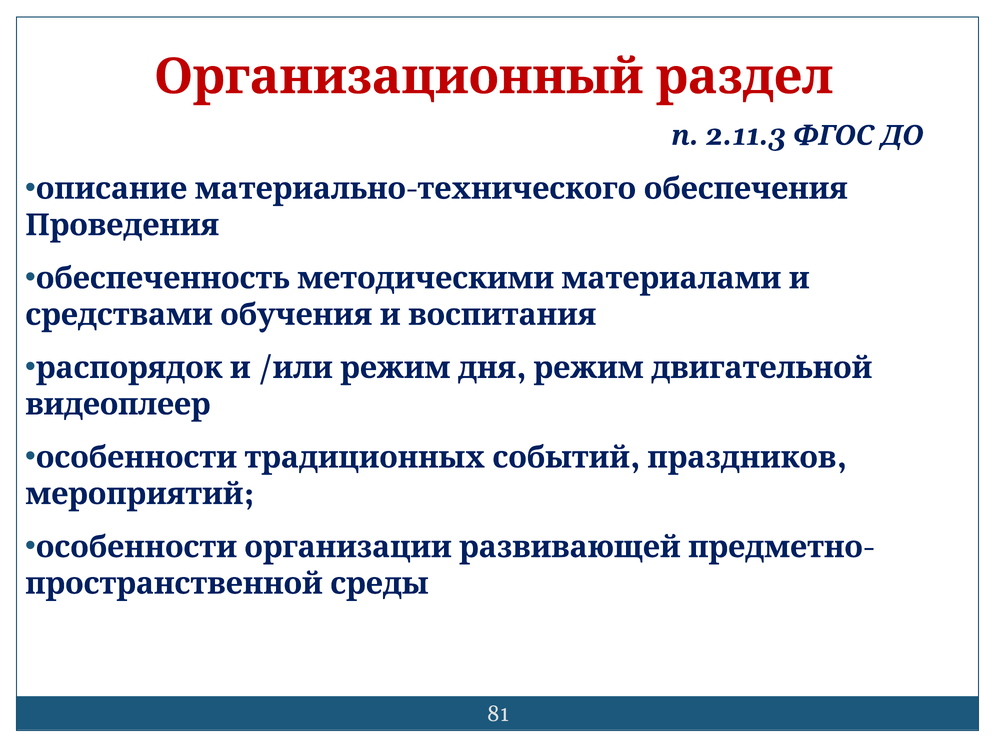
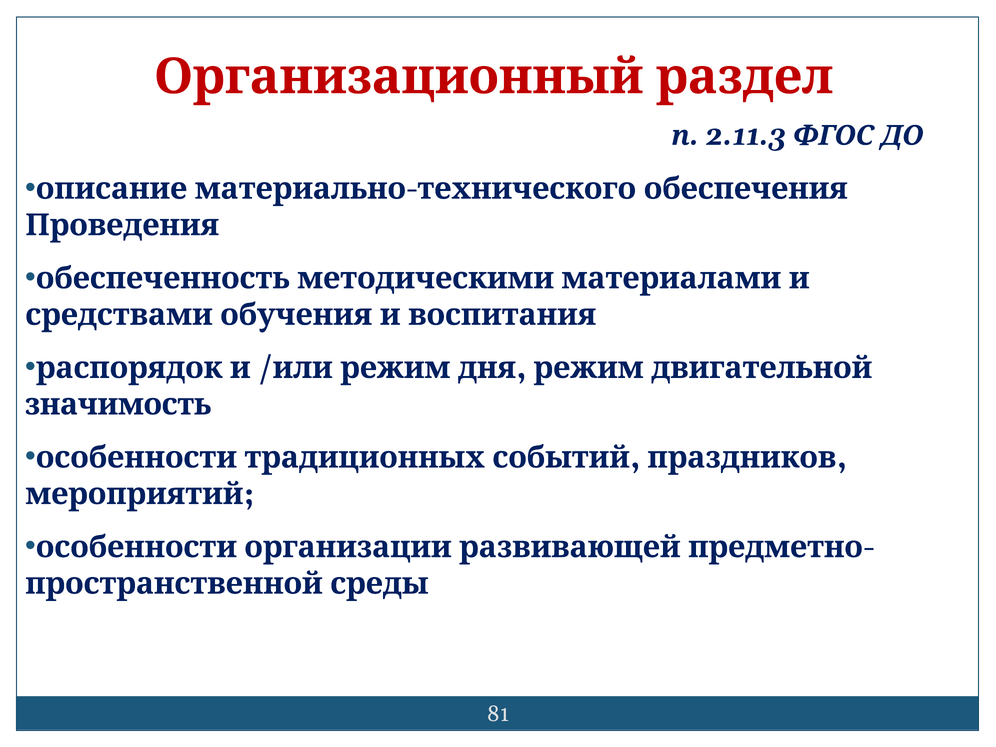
видеоплеер: видеоплеер -> значимость
